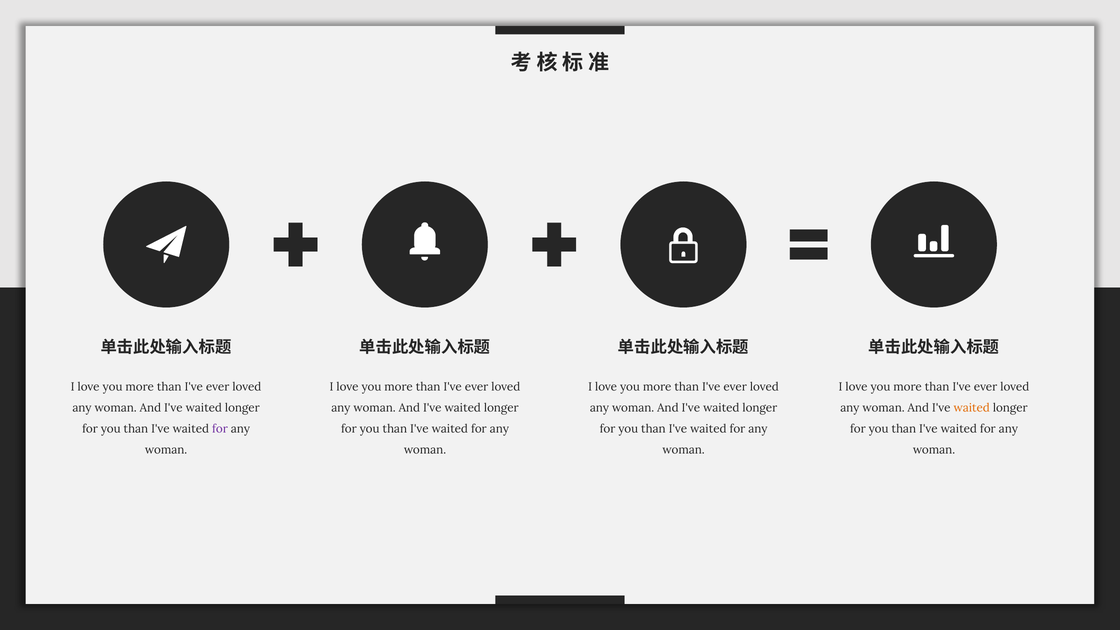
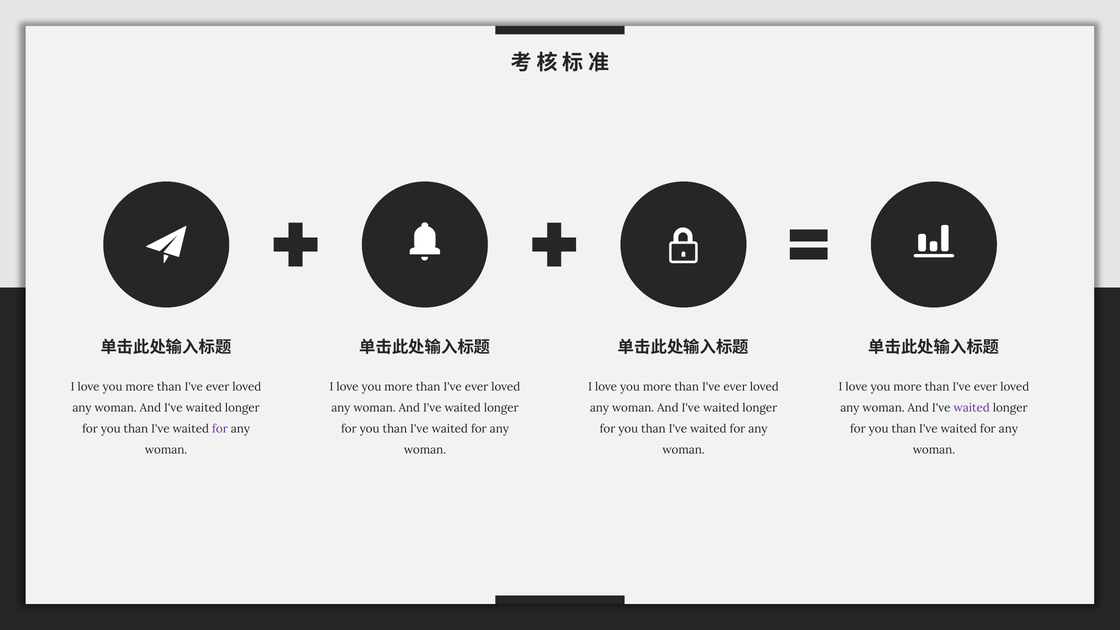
waited at (972, 408) colour: orange -> purple
